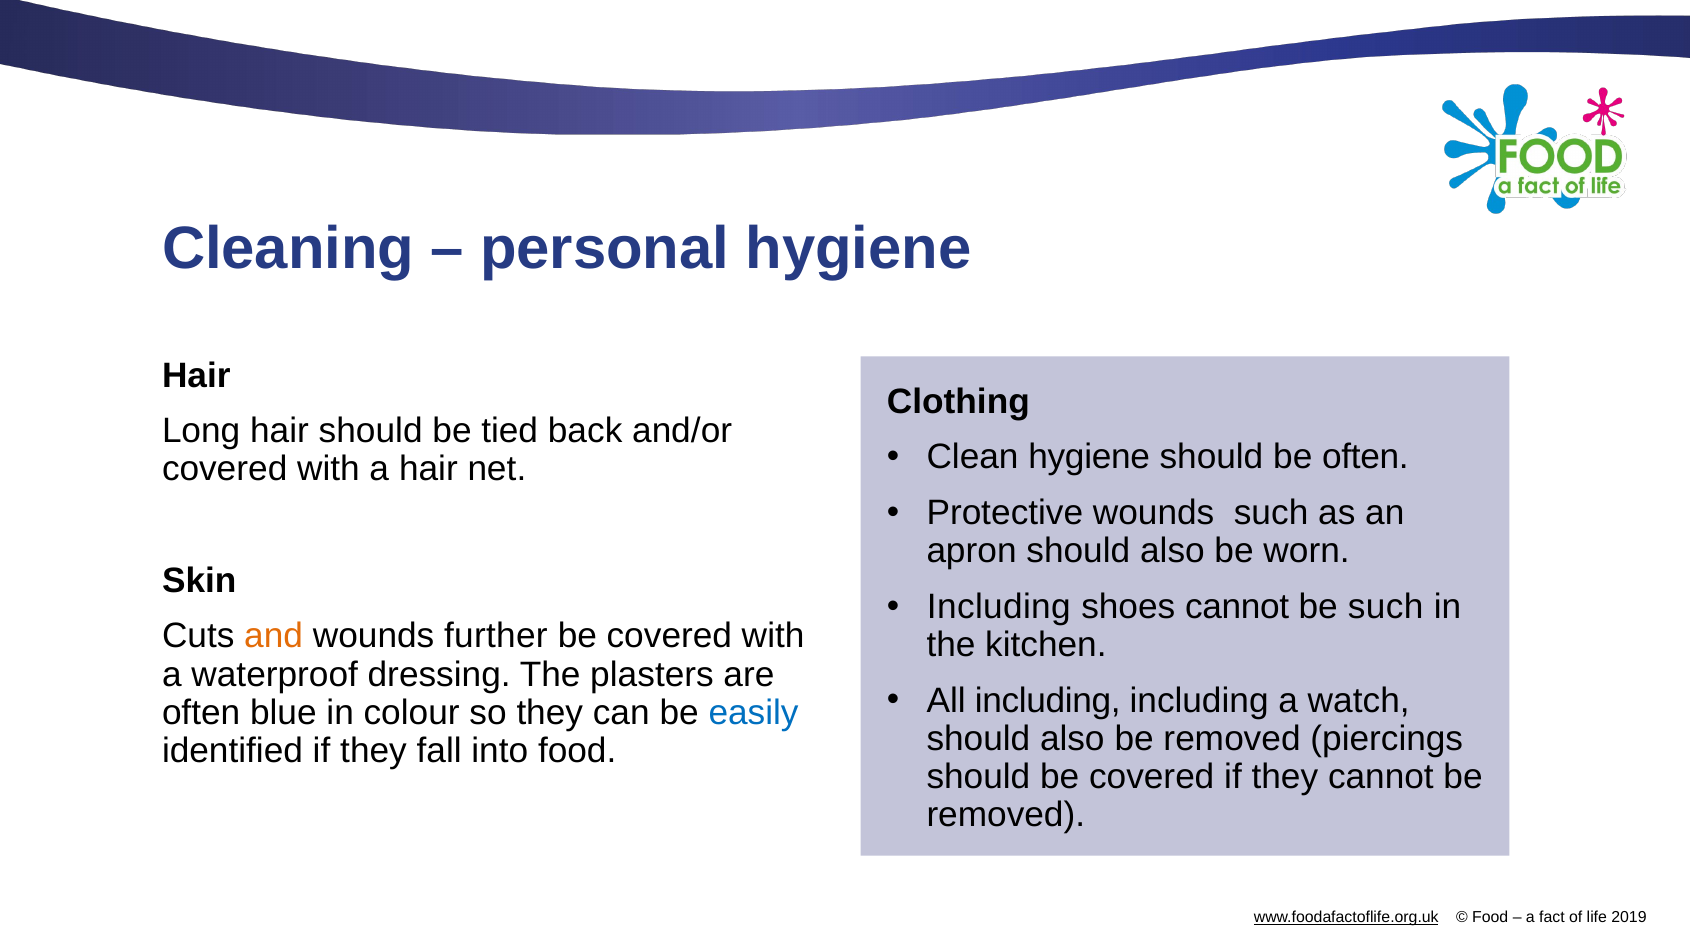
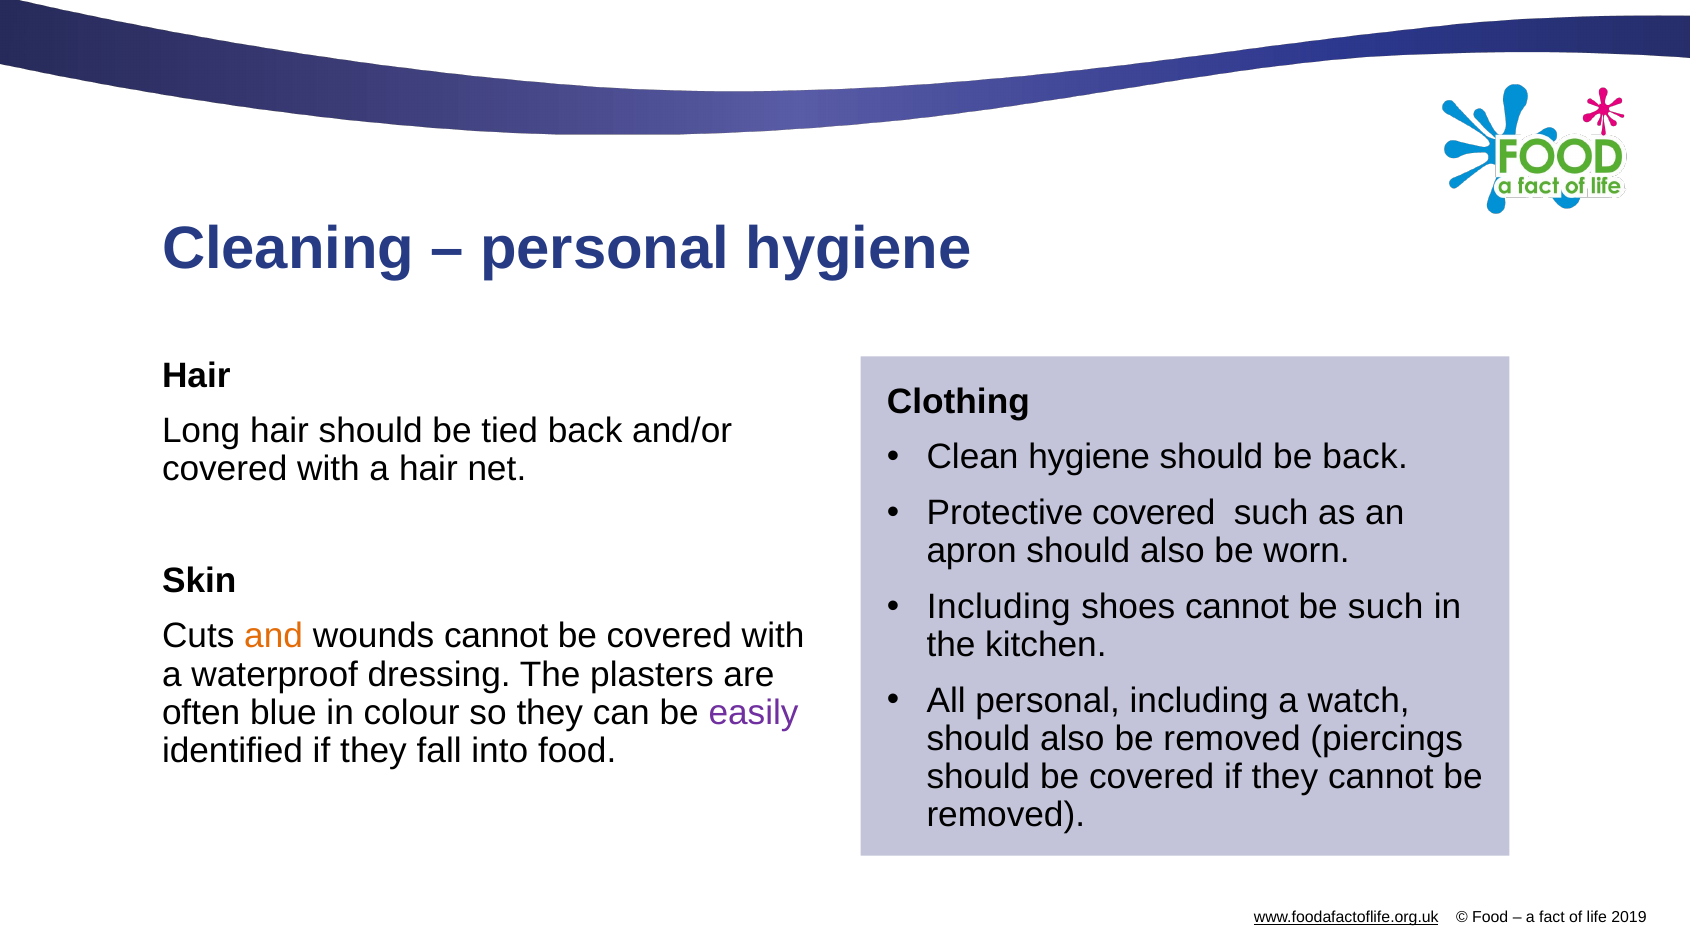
be often: often -> back
Protective wounds: wounds -> covered
wounds further: further -> cannot
All including: including -> personal
easily colour: blue -> purple
